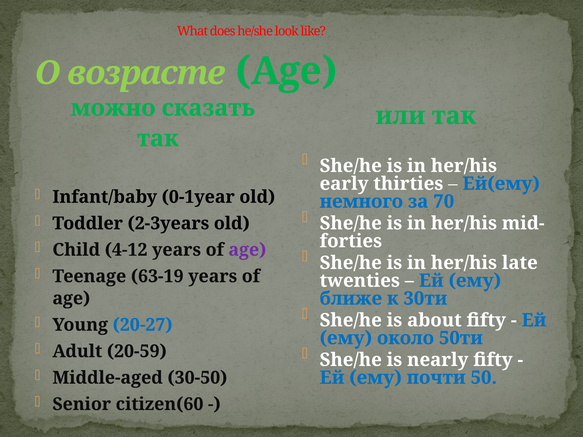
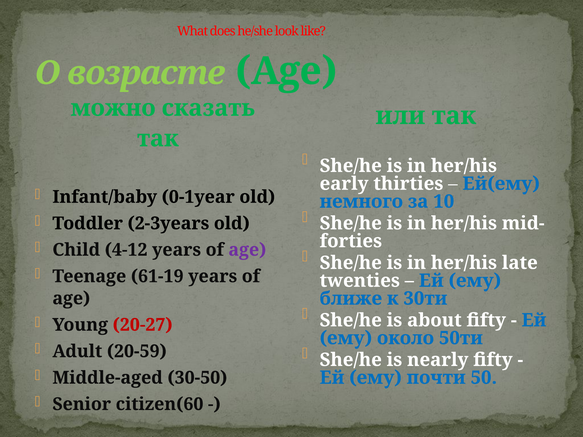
70: 70 -> 10
63-19: 63-19 -> 61-19
20-27 colour: blue -> red
